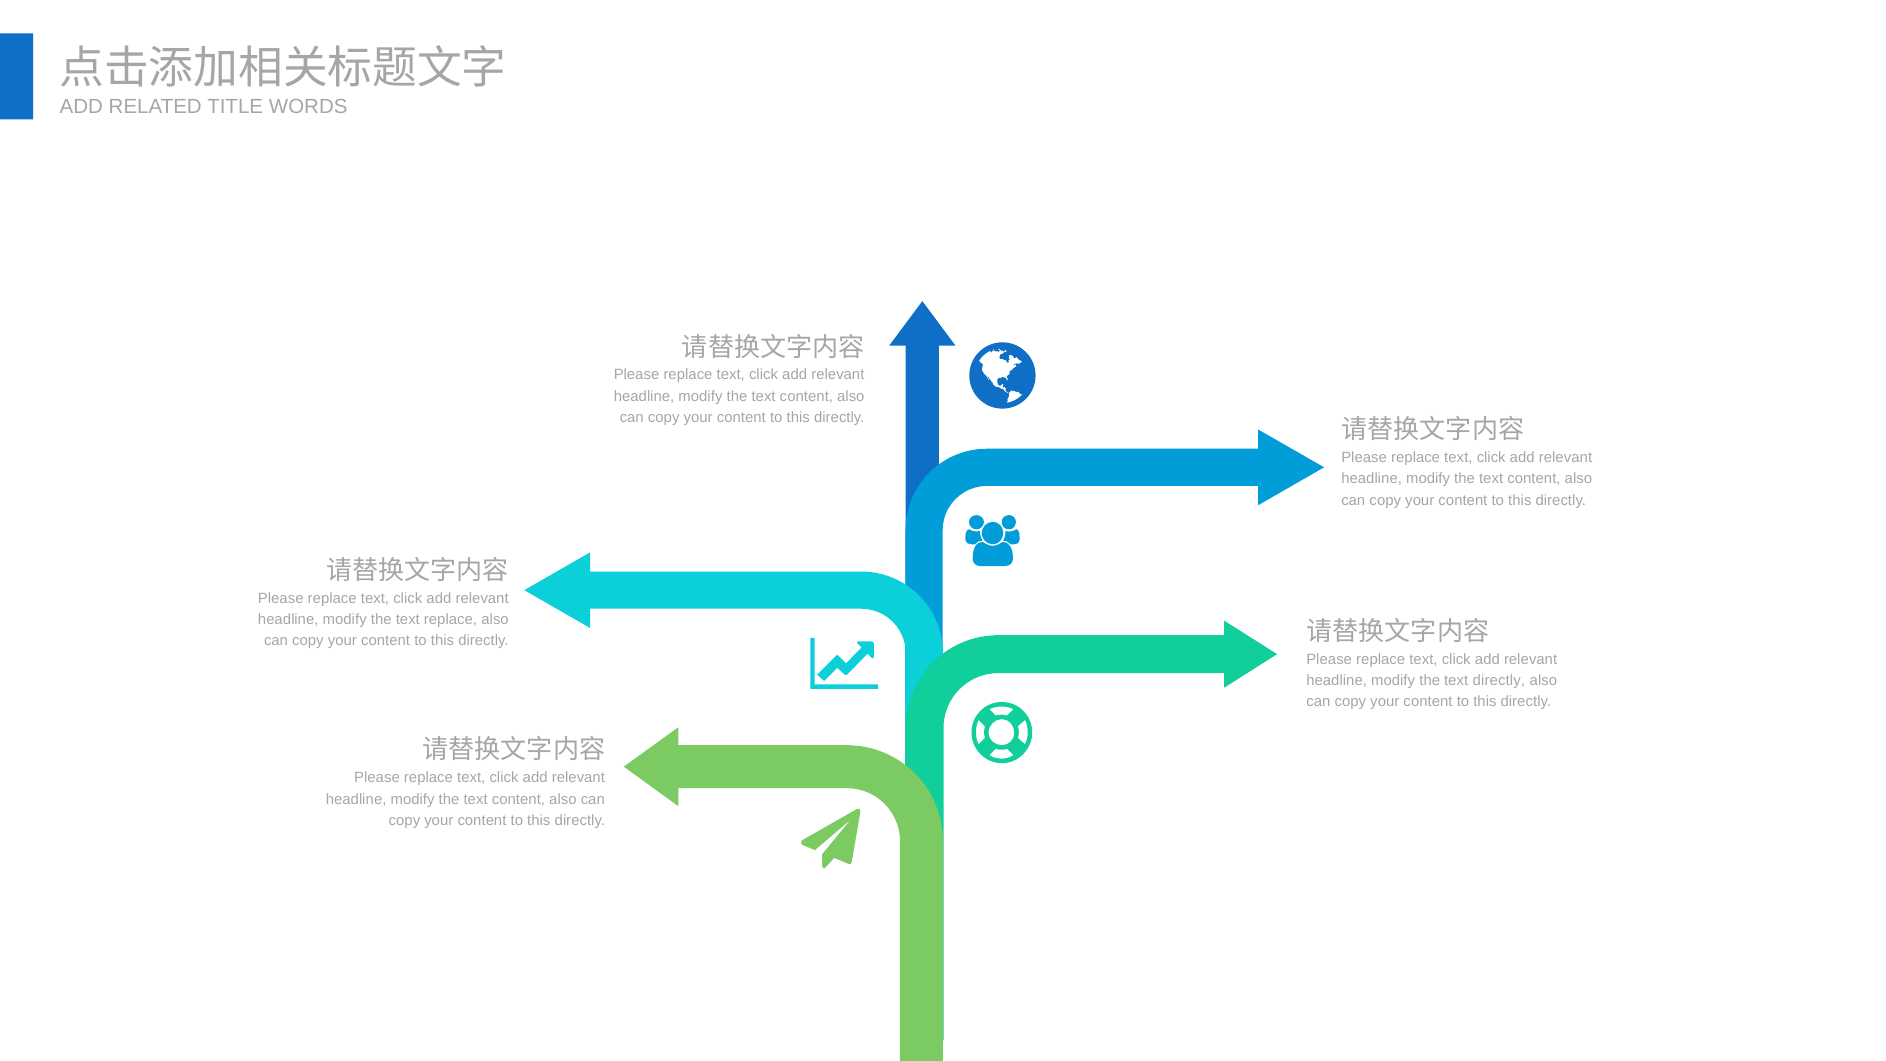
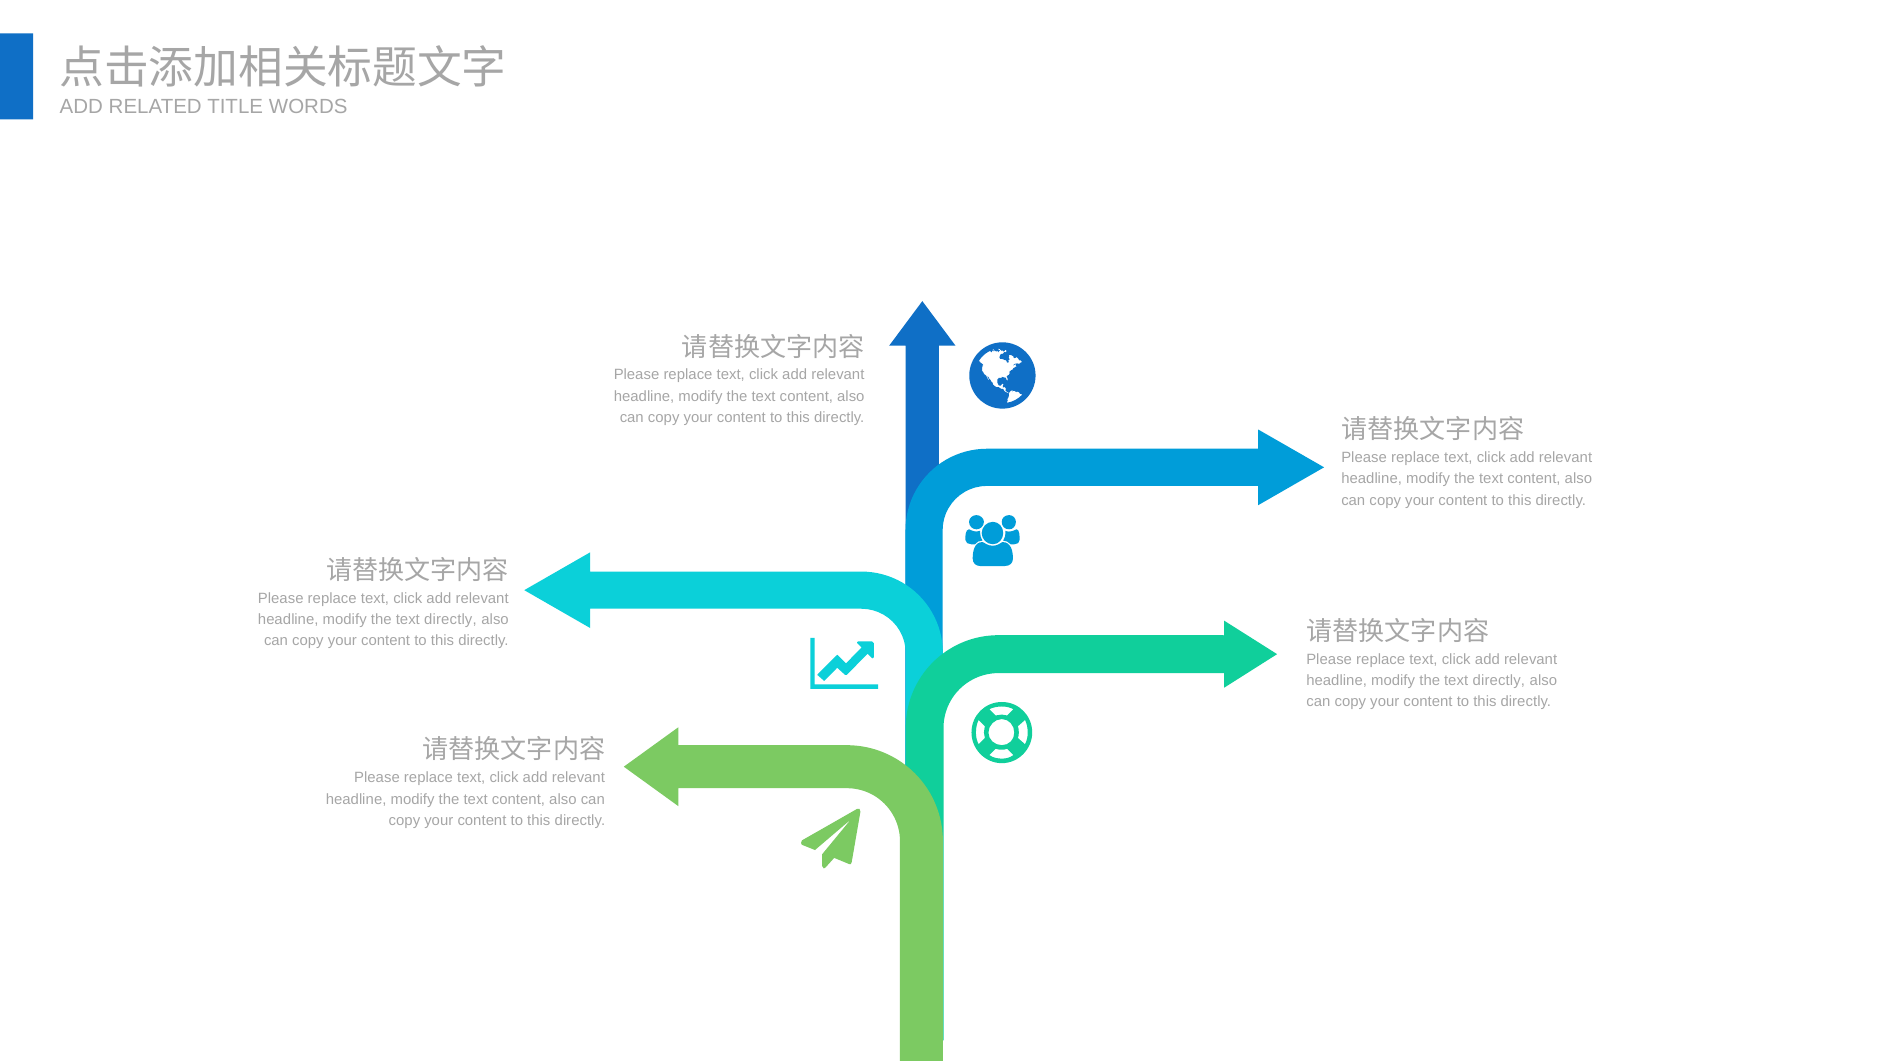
replace at (451, 620): replace -> directly
